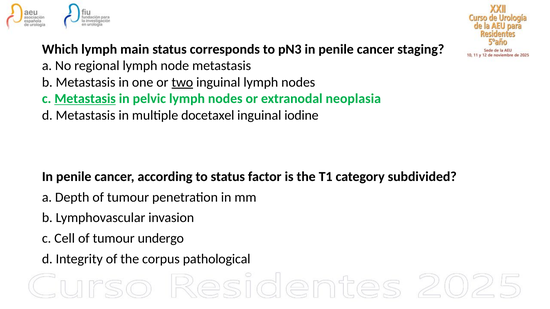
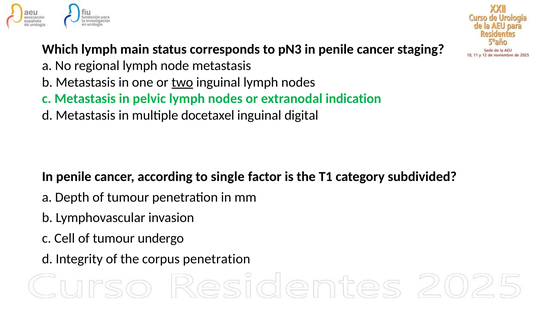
Metastasis at (85, 99) underline: present -> none
neoplasia: neoplasia -> indication
iodine: iodine -> digital
to status: status -> single
corpus pathological: pathological -> penetration
